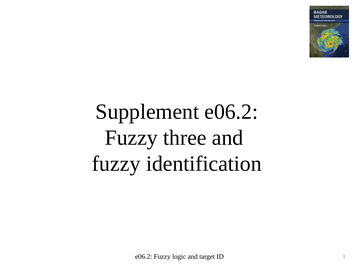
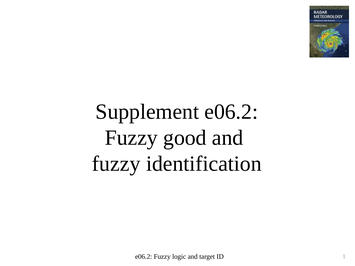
three: three -> good
